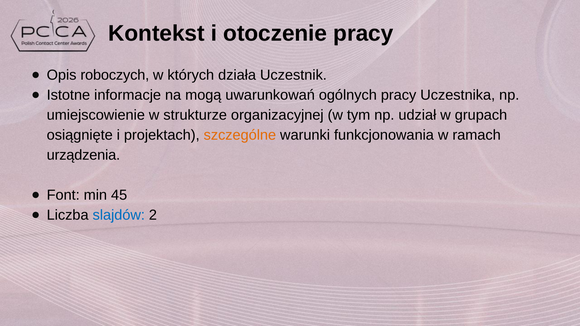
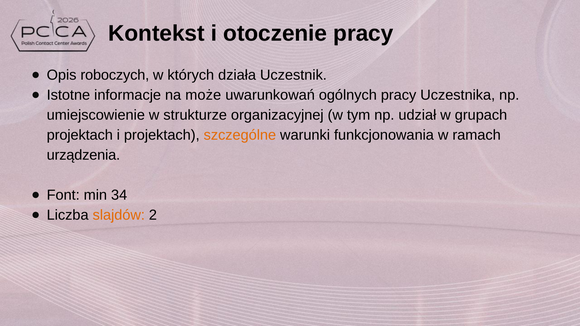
mogą: mogą -> może
osiągnięte at (80, 135): osiągnięte -> projektach
45: 45 -> 34
slajdów colour: blue -> orange
